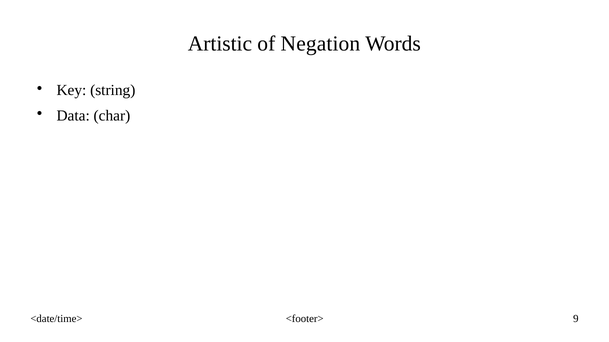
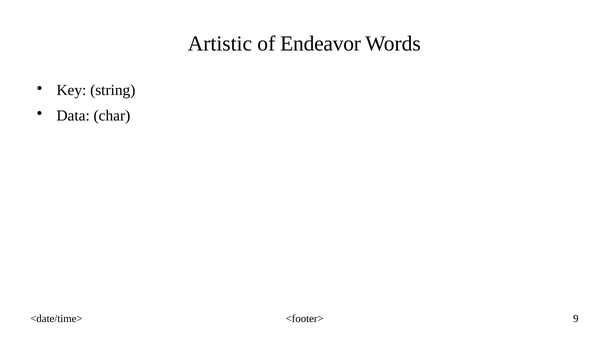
Negation: Negation -> Endeavor
